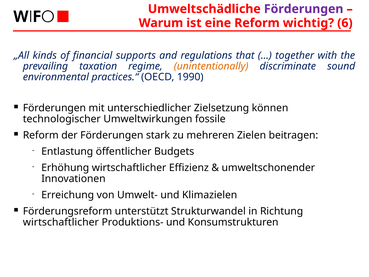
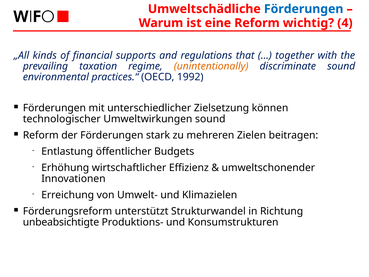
Förderungen at (304, 9) colour: purple -> blue
6: 6 -> 4
1990: 1990 -> 1992
Umweltwirkungen fossile: fossile -> sound
wirtschaftlicher at (61, 222): wirtschaftlicher -> unbeabsichtigte
